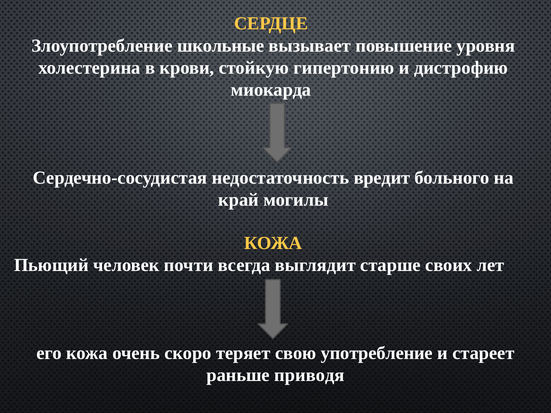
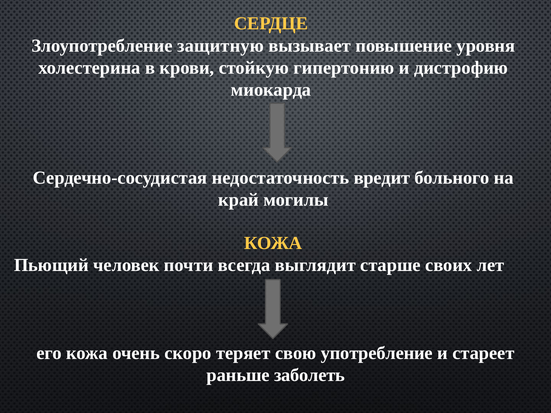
школьные: школьные -> защитную
приводя: приводя -> заболеть
